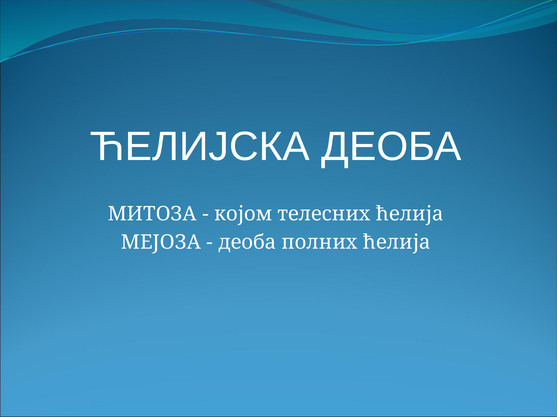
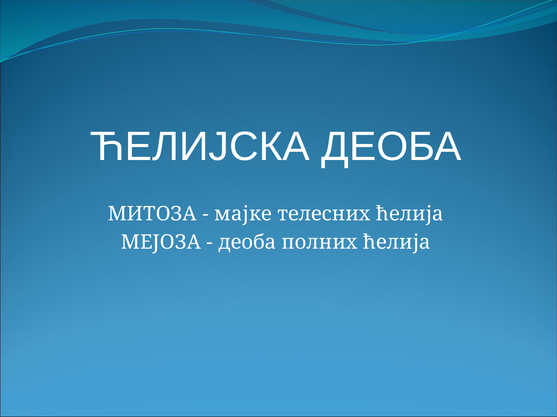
којом: којом -> мајке
